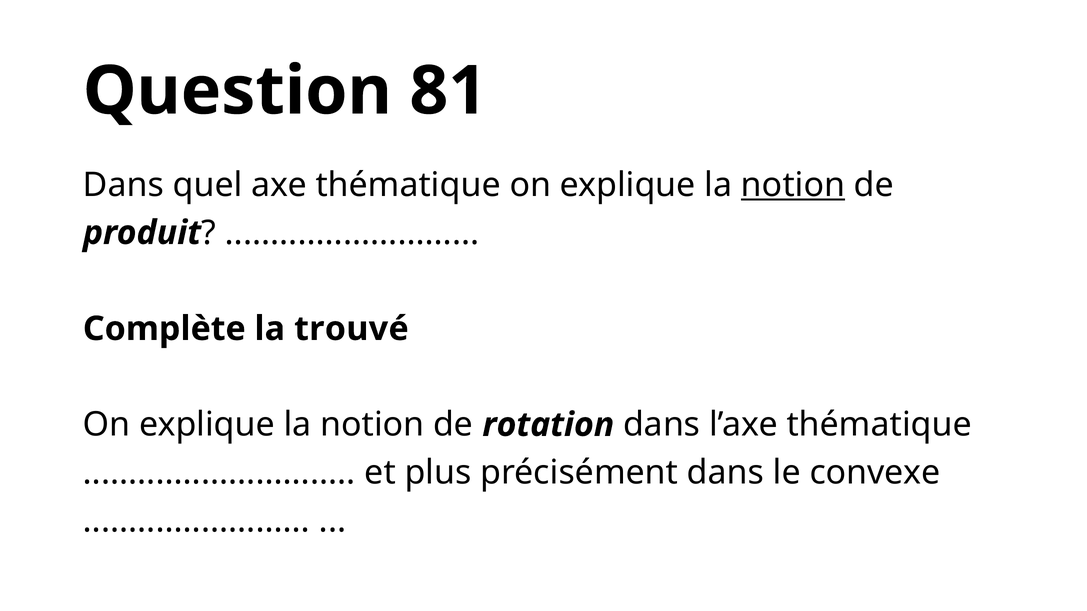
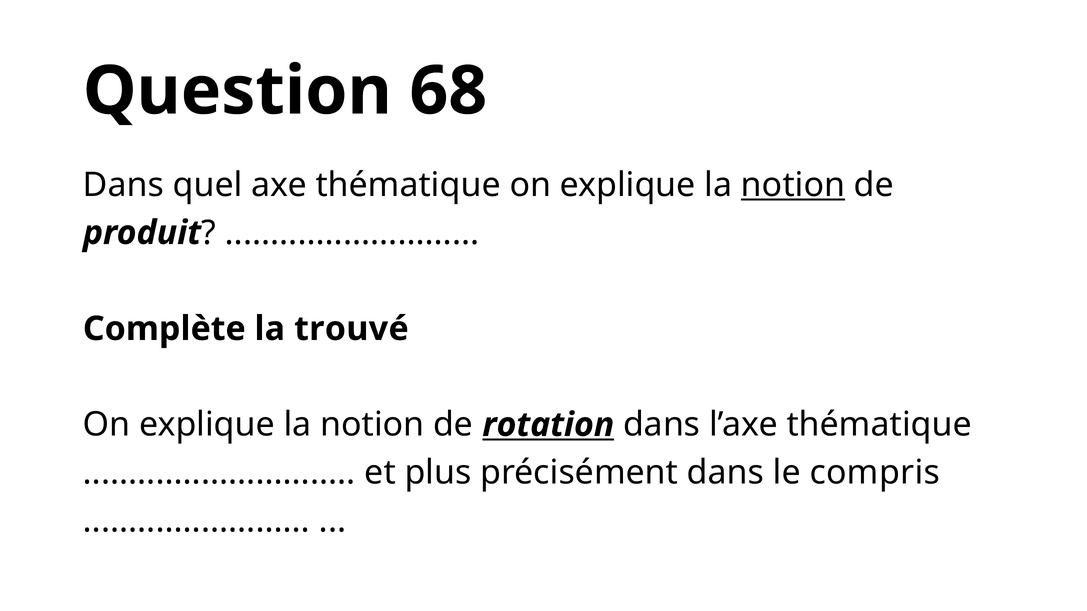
81: 81 -> 68
rotation underline: none -> present
convexe: convexe -> compris
